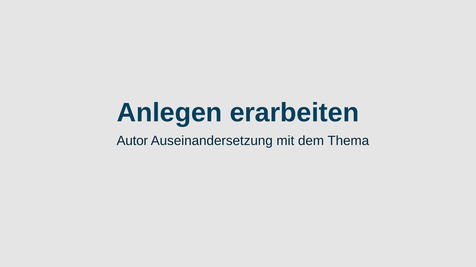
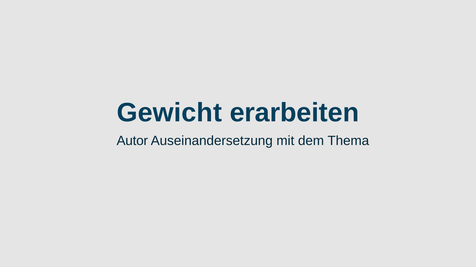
Anlegen: Anlegen -> Gewicht
